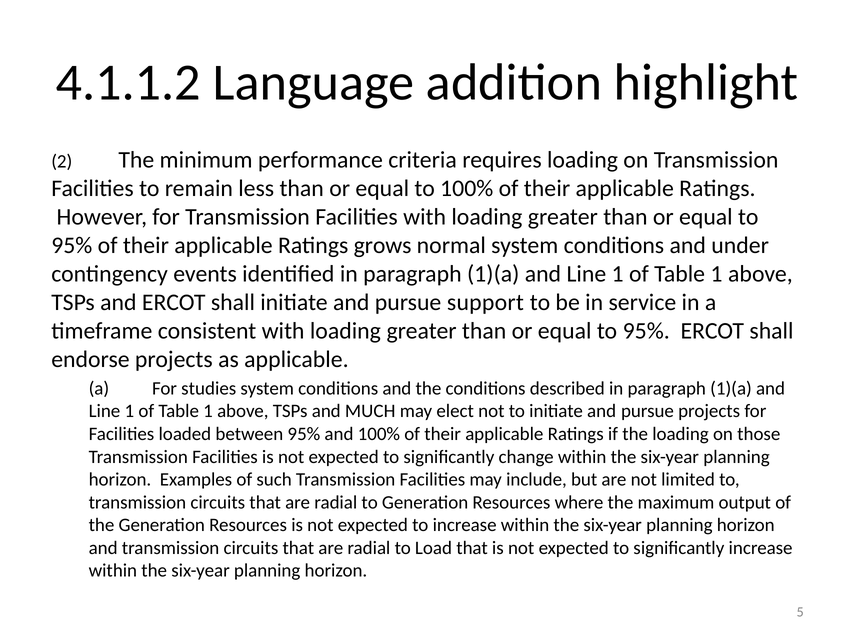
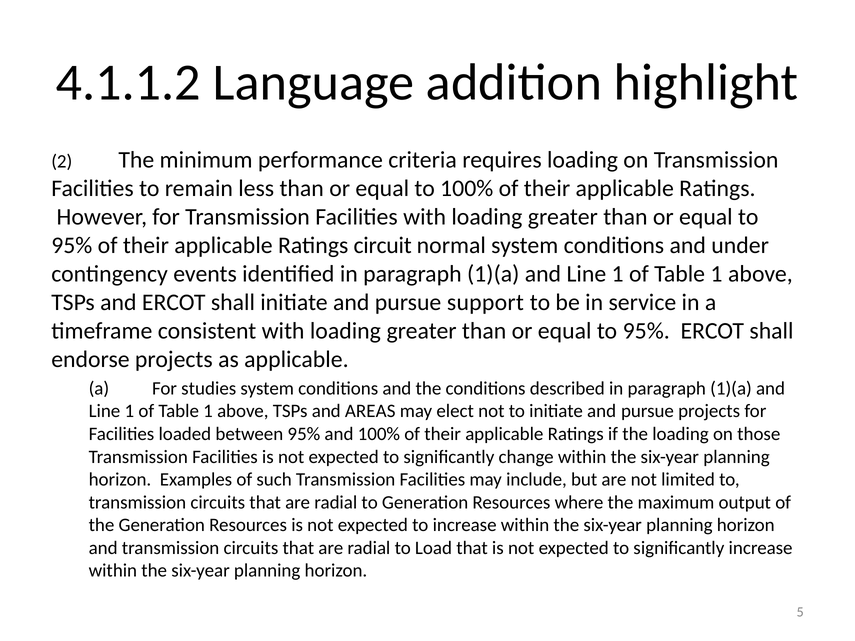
grows: grows -> circuit
MUCH: MUCH -> AREAS
